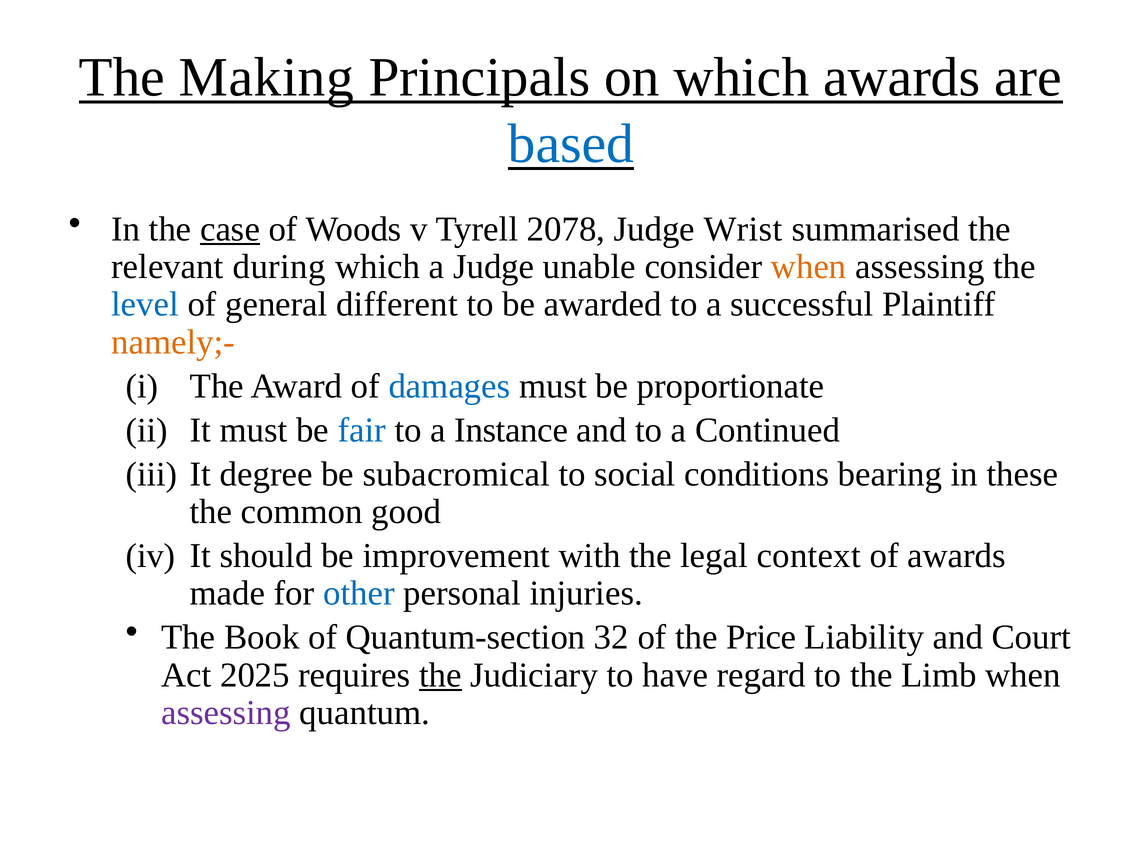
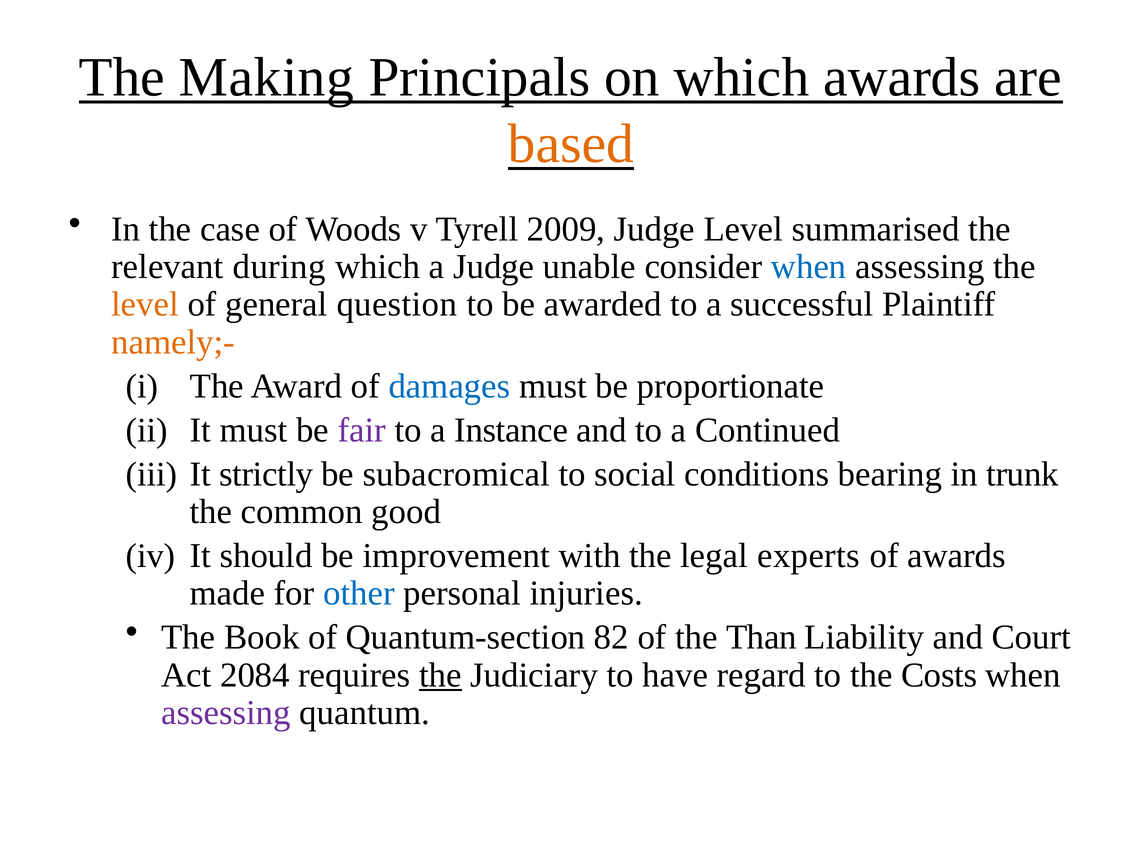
based colour: blue -> orange
case underline: present -> none
2078: 2078 -> 2009
Judge Wrist: Wrist -> Level
when at (809, 267) colour: orange -> blue
level at (145, 304) colour: blue -> orange
different: different -> question
fair colour: blue -> purple
degree: degree -> strictly
these: these -> trunk
context: context -> experts
32: 32 -> 82
Price: Price -> Than
2025: 2025 -> 2084
Limb: Limb -> Costs
